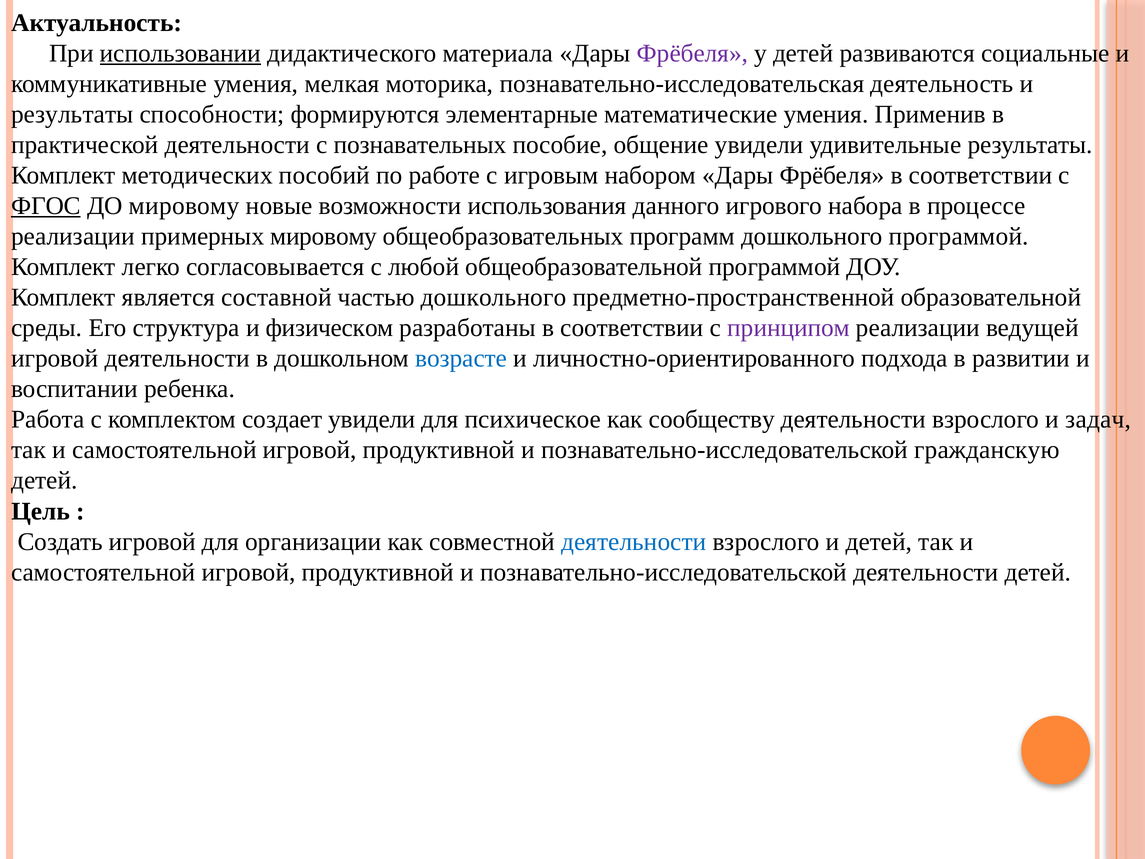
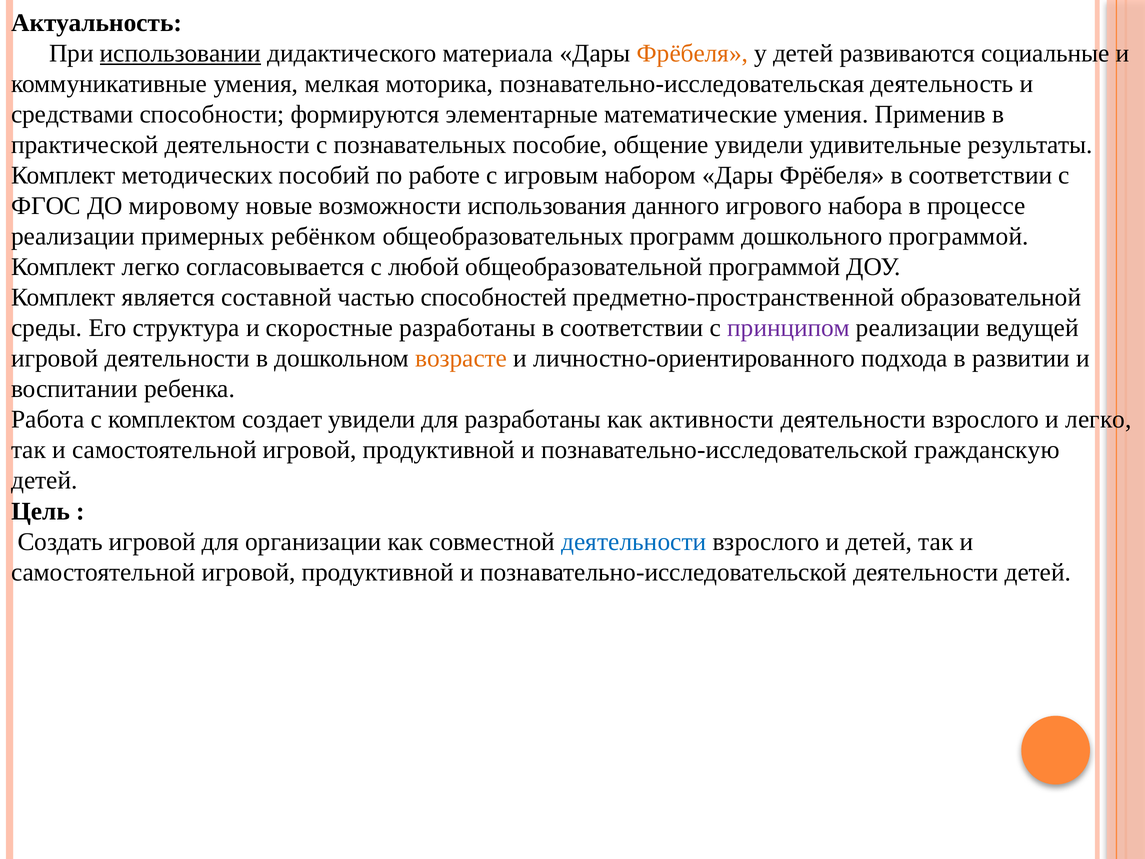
Фрёбеля at (692, 53) colour: purple -> orange
результаты at (72, 114): результаты -> средствами
ФГОС underline: present -> none
примерных мировому: мировому -> ребёнком
частью дошкольного: дошкольного -> способностей
физическом: физическом -> скоростные
возрасте colour: blue -> orange
для психическое: психическое -> разработаны
сообществу: сообществу -> активности
и задач: задач -> легко
